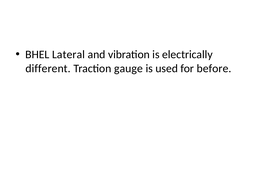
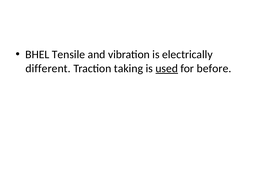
Lateral: Lateral -> Tensile
gauge: gauge -> taking
used underline: none -> present
